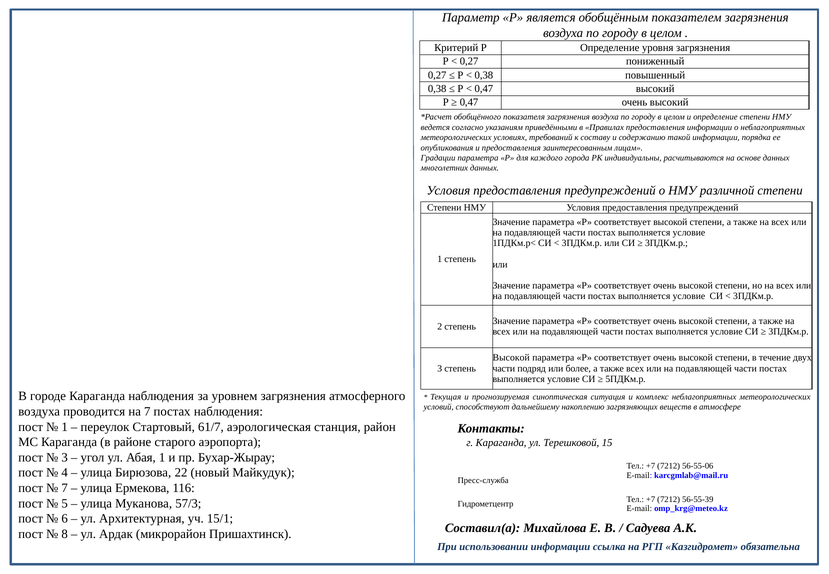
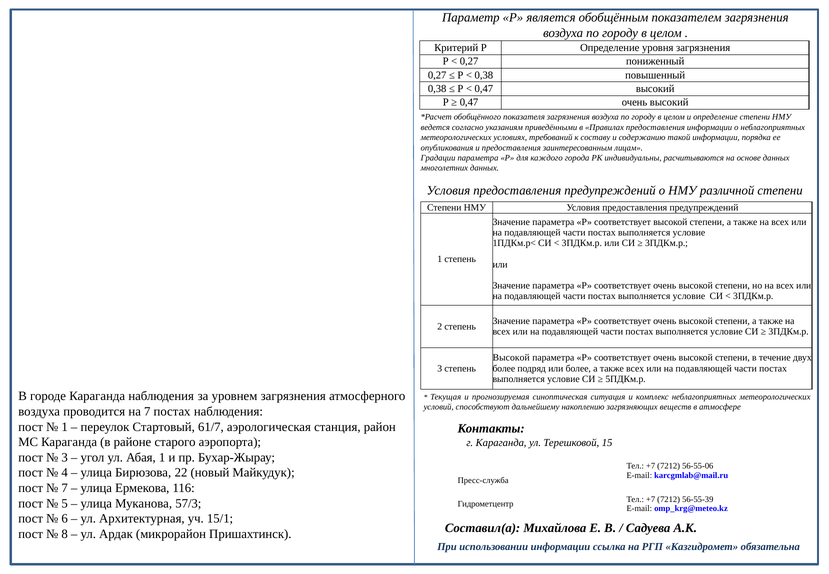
части at (504, 368): части -> более
